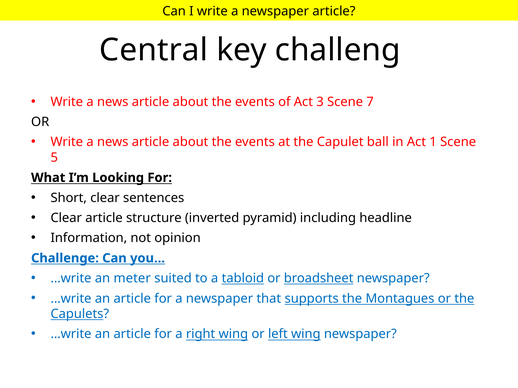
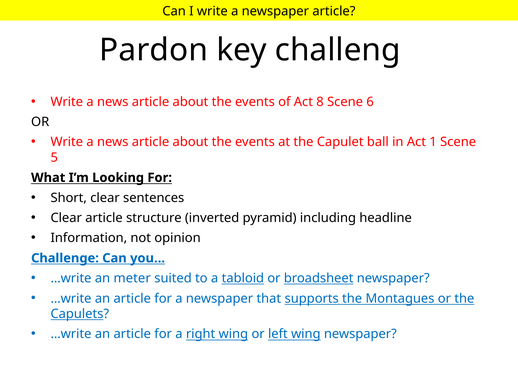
Central: Central -> Pardon
3: 3 -> 8
7: 7 -> 6
